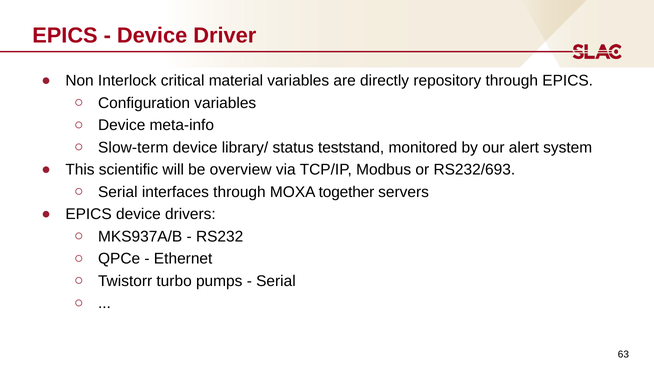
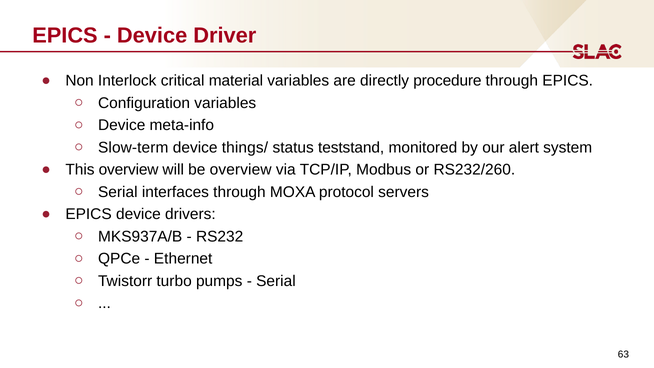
repository: repository -> procedure
library/: library/ -> things/
This scientific: scientific -> overview
RS232/693: RS232/693 -> RS232/260
together: together -> protocol
